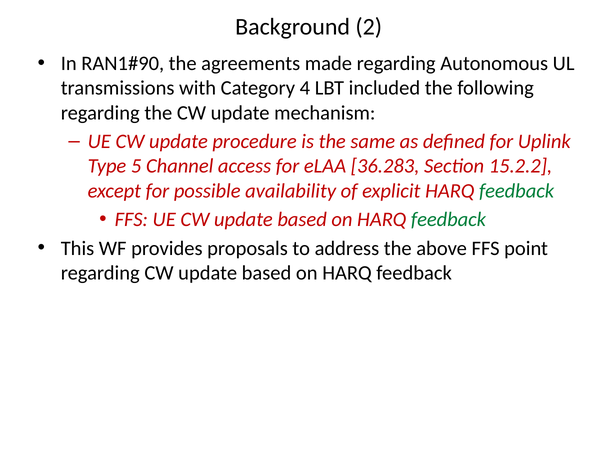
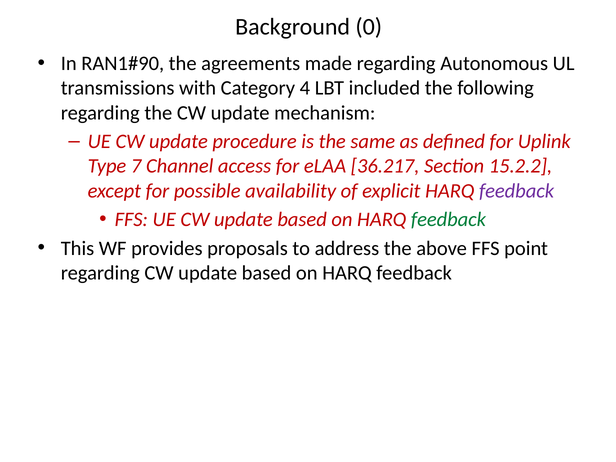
2: 2 -> 0
5: 5 -> 7
36.283: 36.283 -> 36.217
feedback at (517, 191) colour: green -> purple
